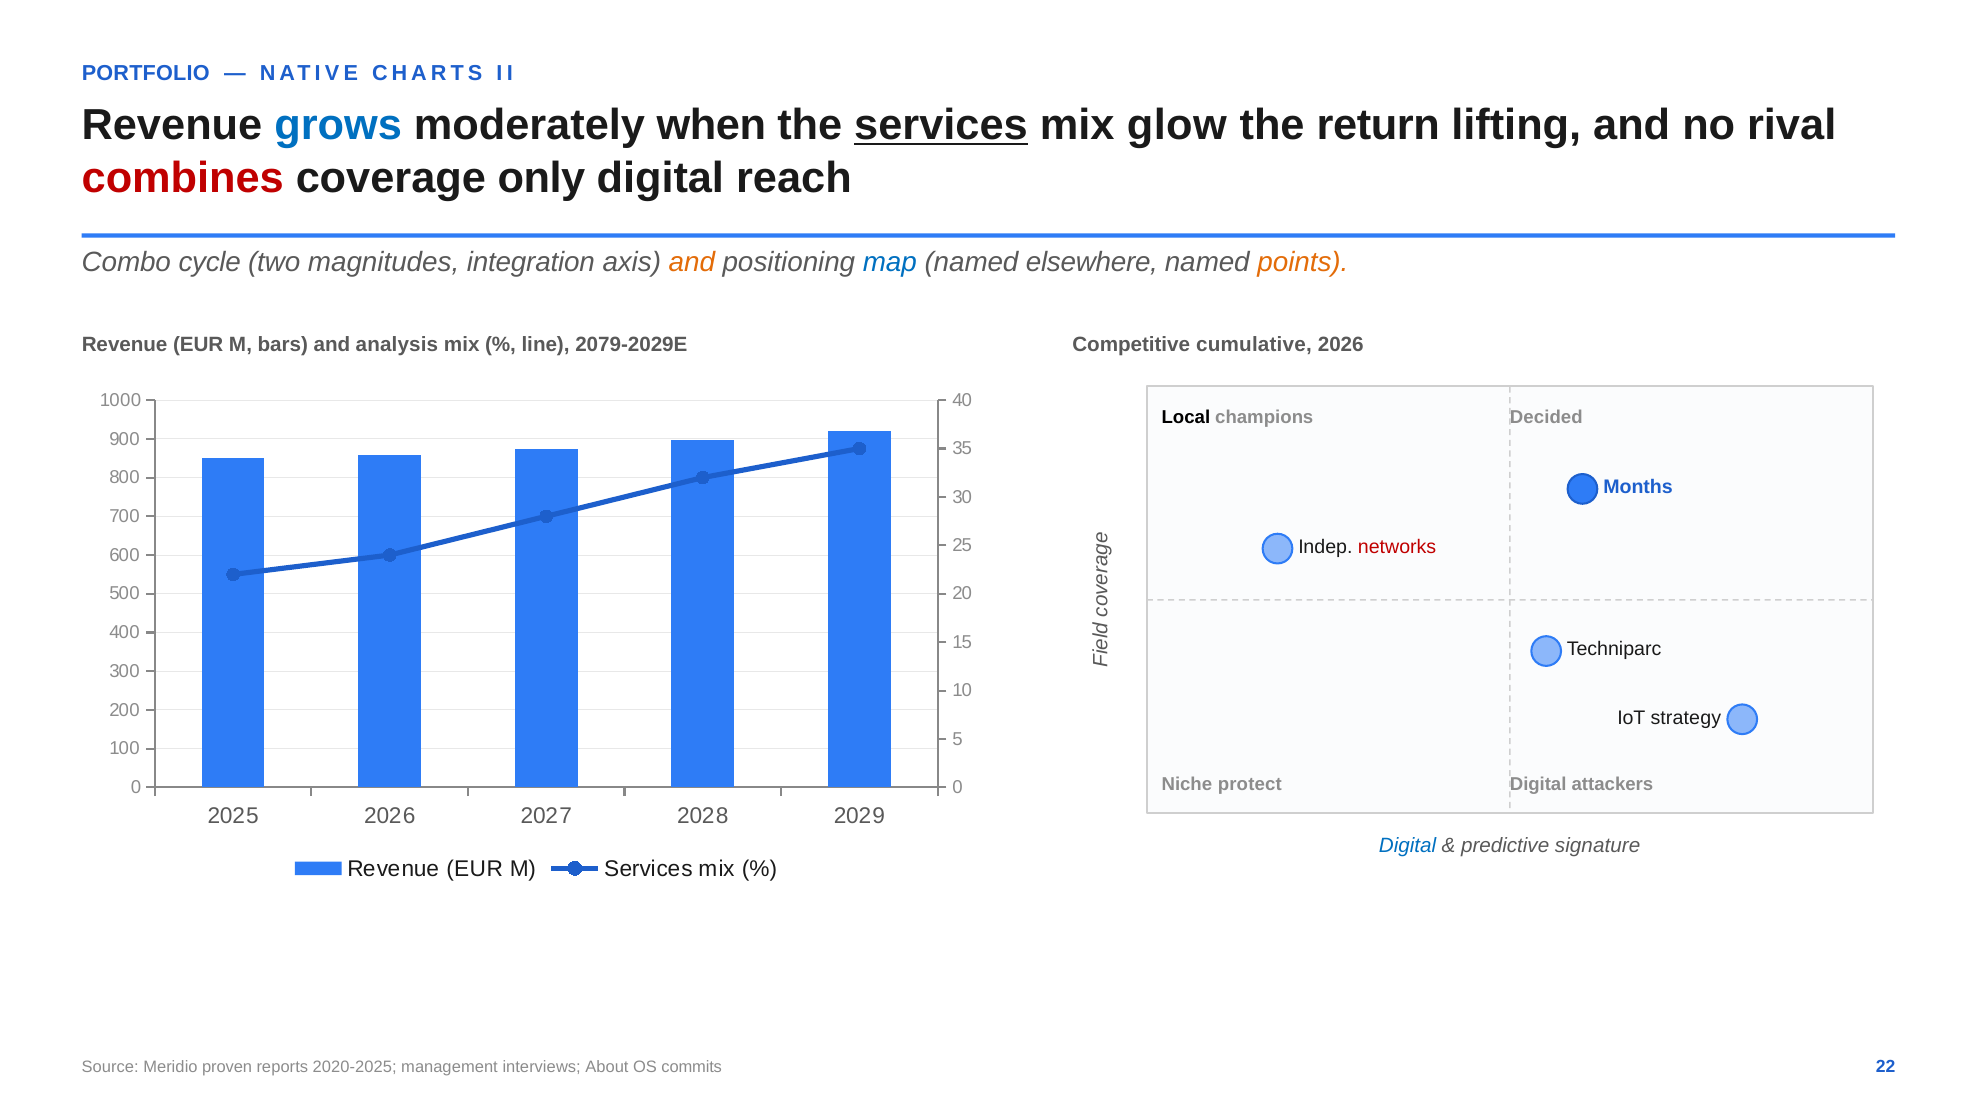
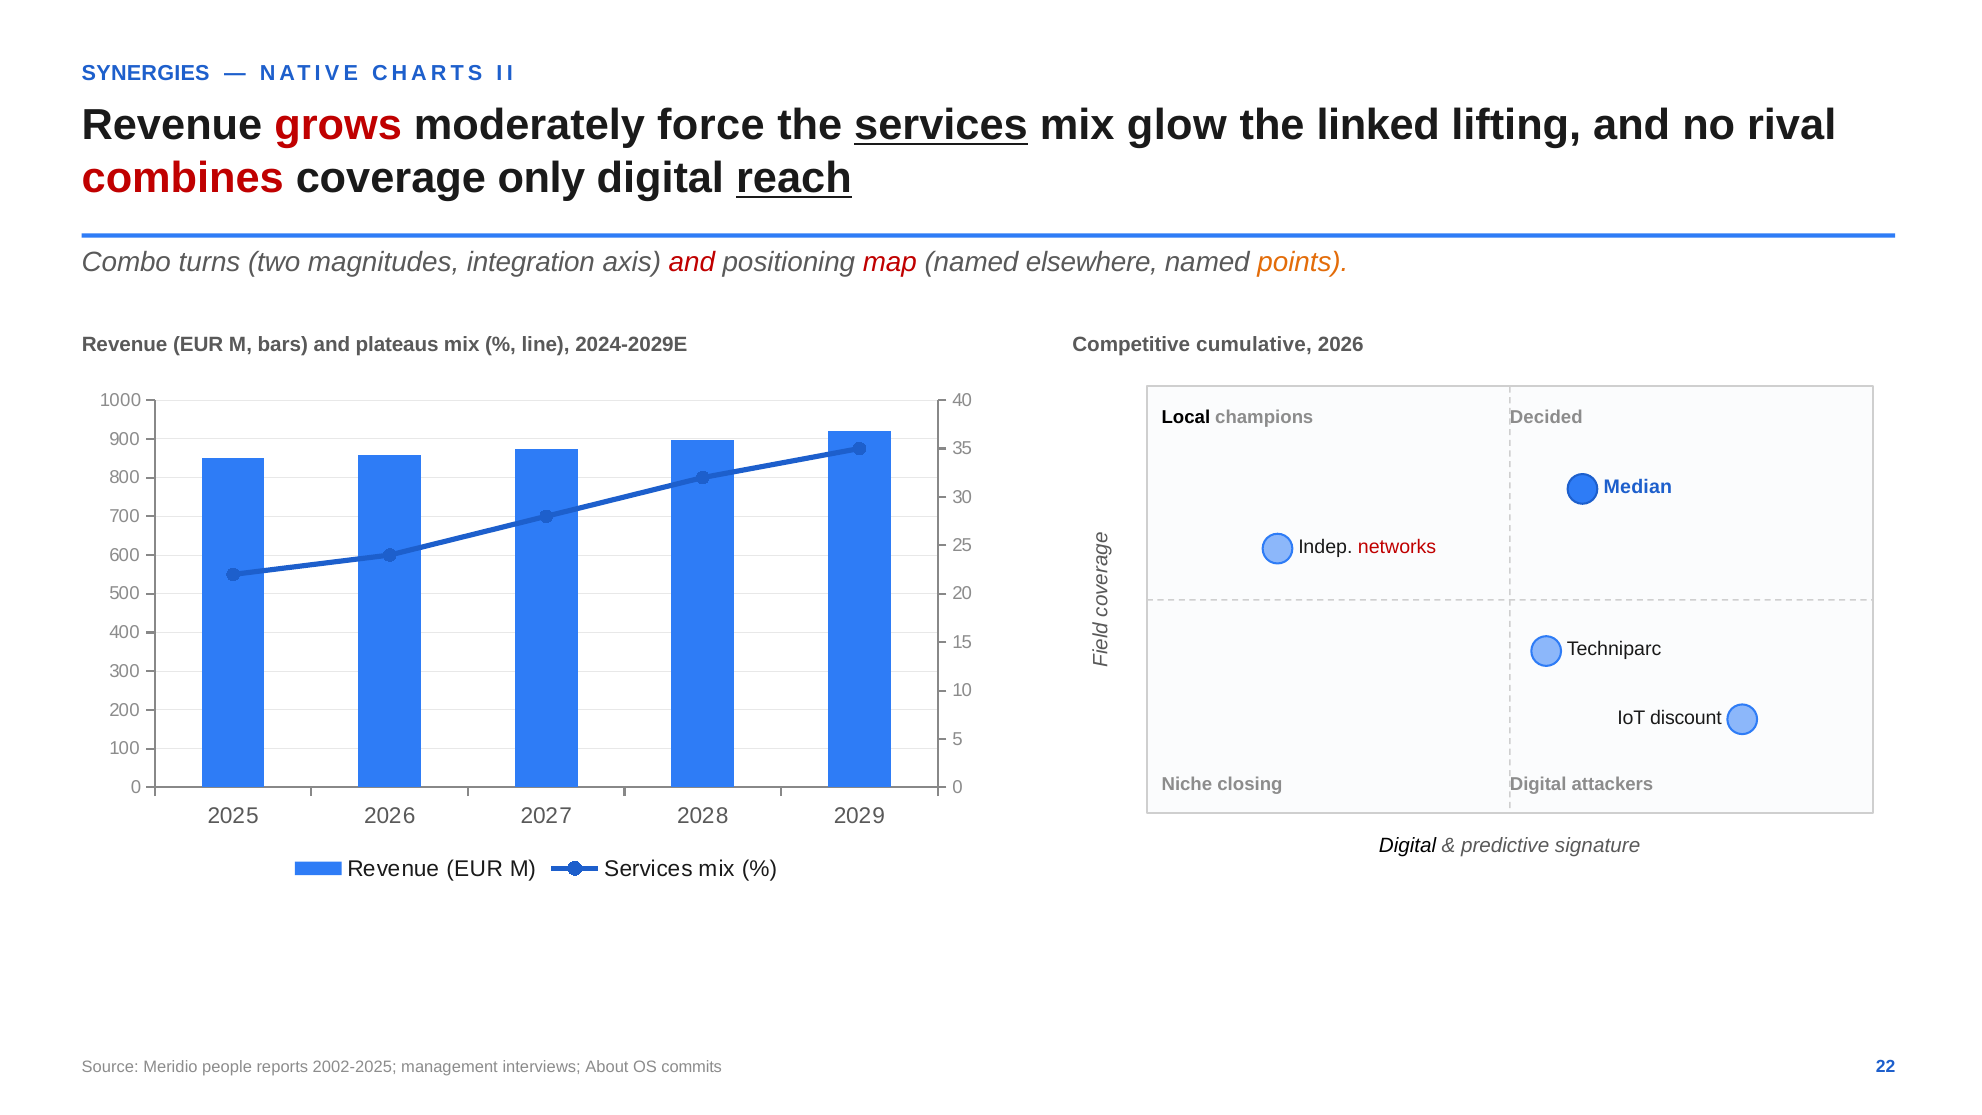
PORTFOLIO: PORTFOLIO -> SYNERGIES
grows colour: blue -> red
when: when -> force
return: return -> linked
reach underline: none -> present
cycle: cycle -> turns
and at (692, 262) colour: orange -> red
map colour: blue -> red
analysis: analysis -> plateaus
2079-2029E: 2079-2029E -> 2024-2029E
Months: Months -> Median
strategy: strategy -> discount
protect: protect -> closing
Digital at (1408, 846) colour: blue -> black
proven: proven -> people
2020-2025: 2020-2025 -> 2002-2025
